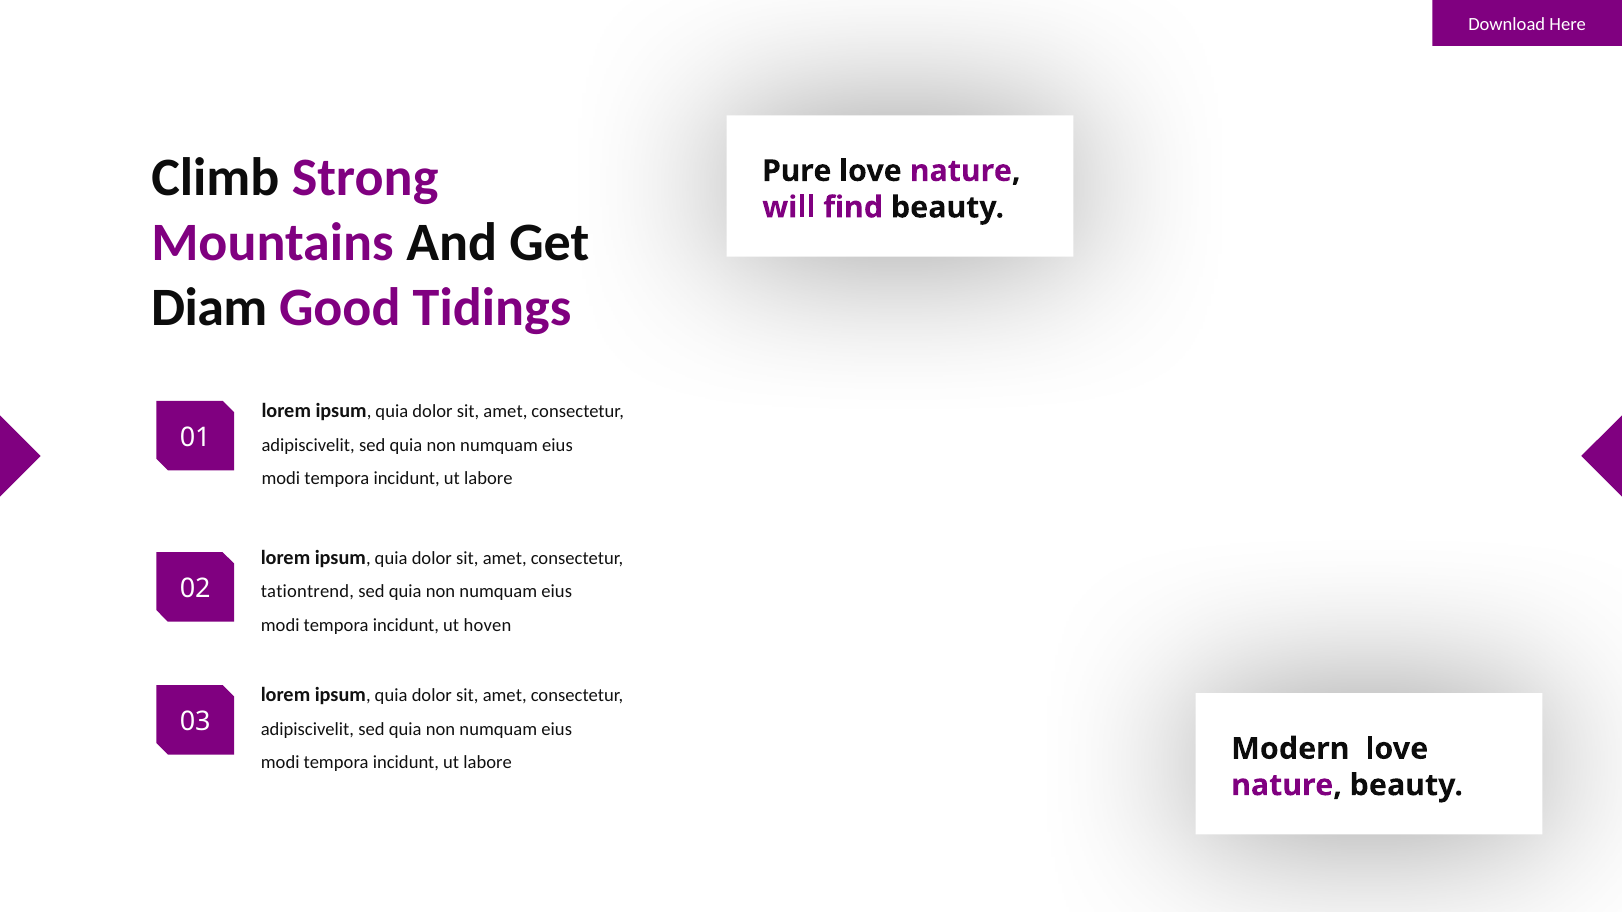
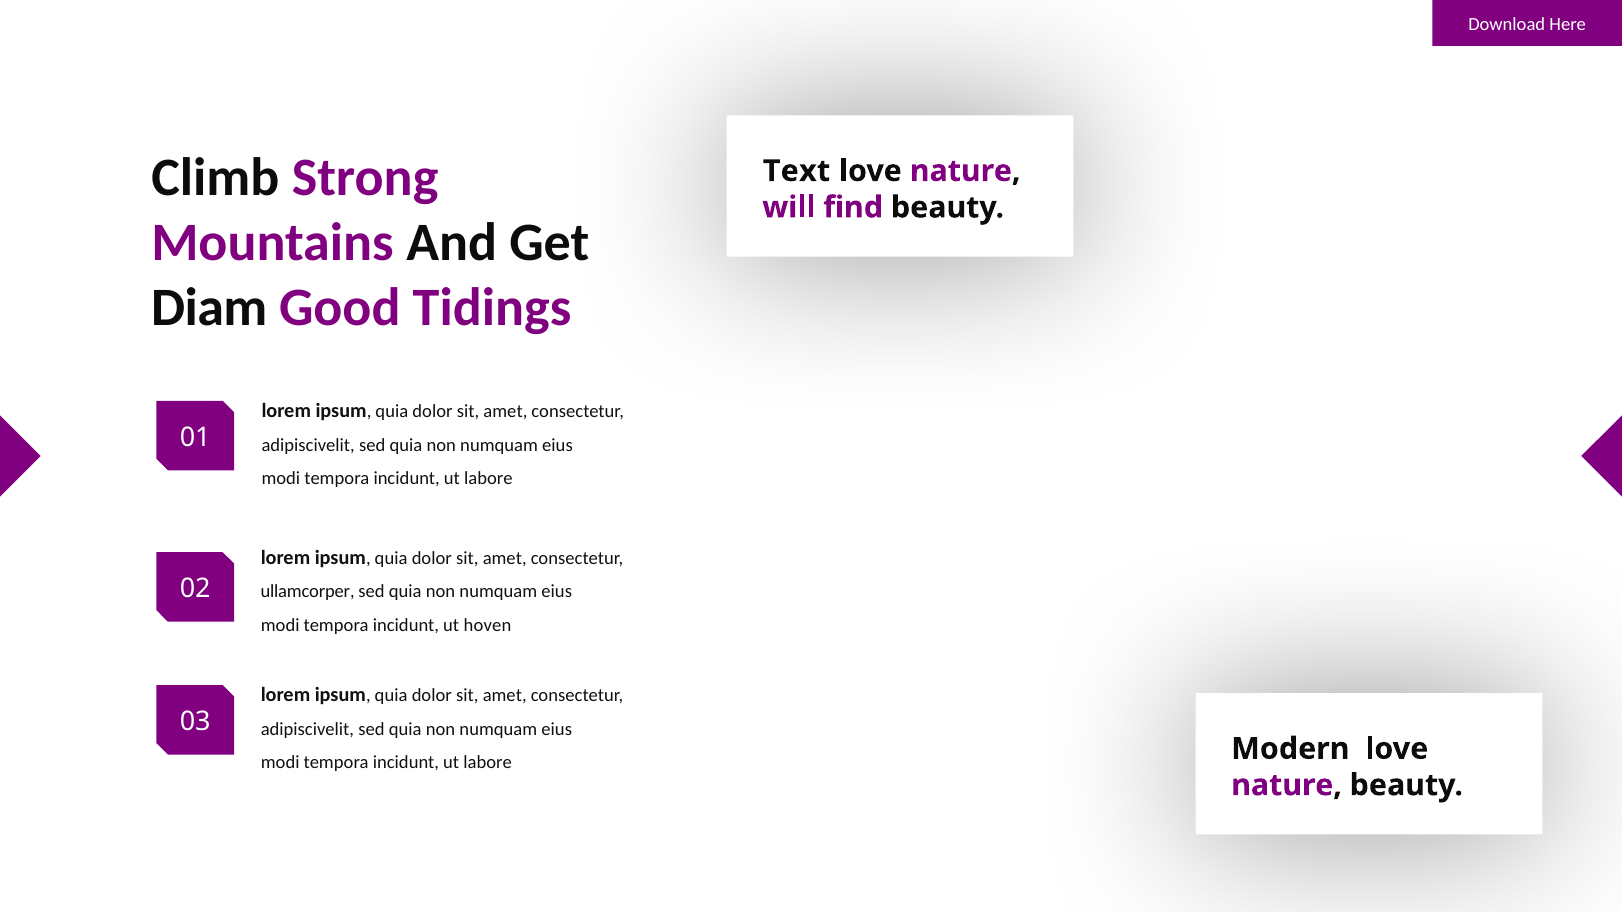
Pure: Pure -> Text
tationtrend: tationtrend -> ullamcorper
